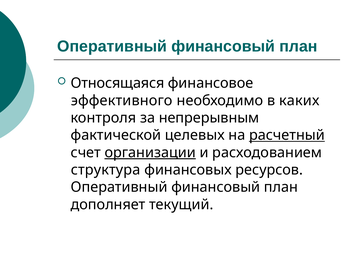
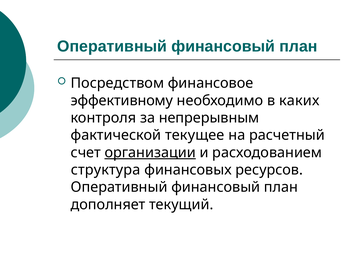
Относящаяся: Относящаяся -> Посредством
эффективного: эффективного -> эффективному
целевых: целевых -> текущее
расчетный underline: present -> none
